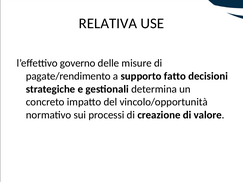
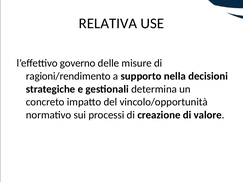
pagate/rendimento: pagate/rendimento -> ragioni/rendimento
fatto: fatto -> nella
